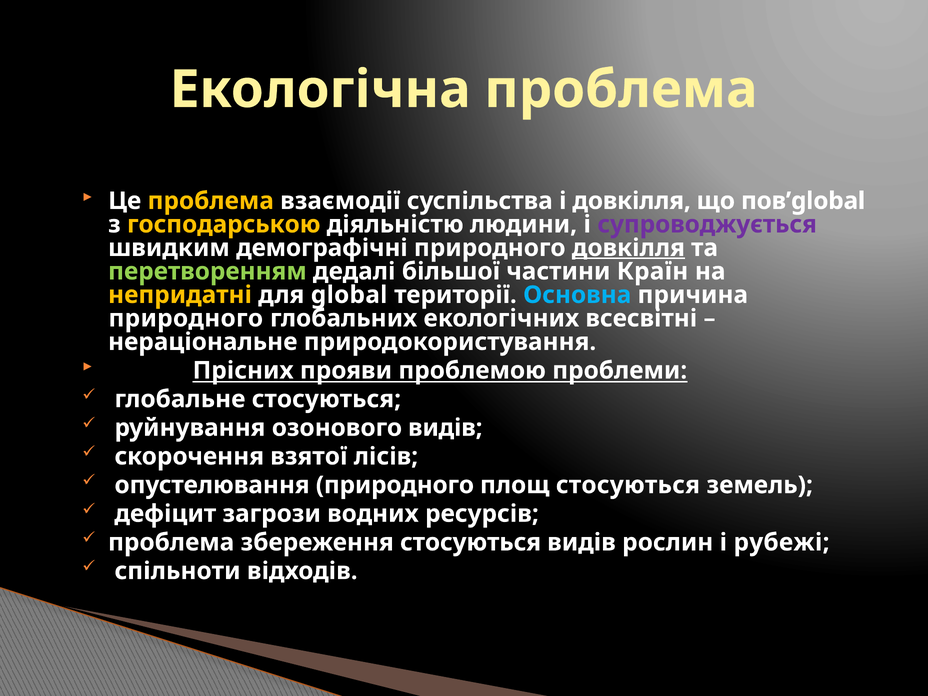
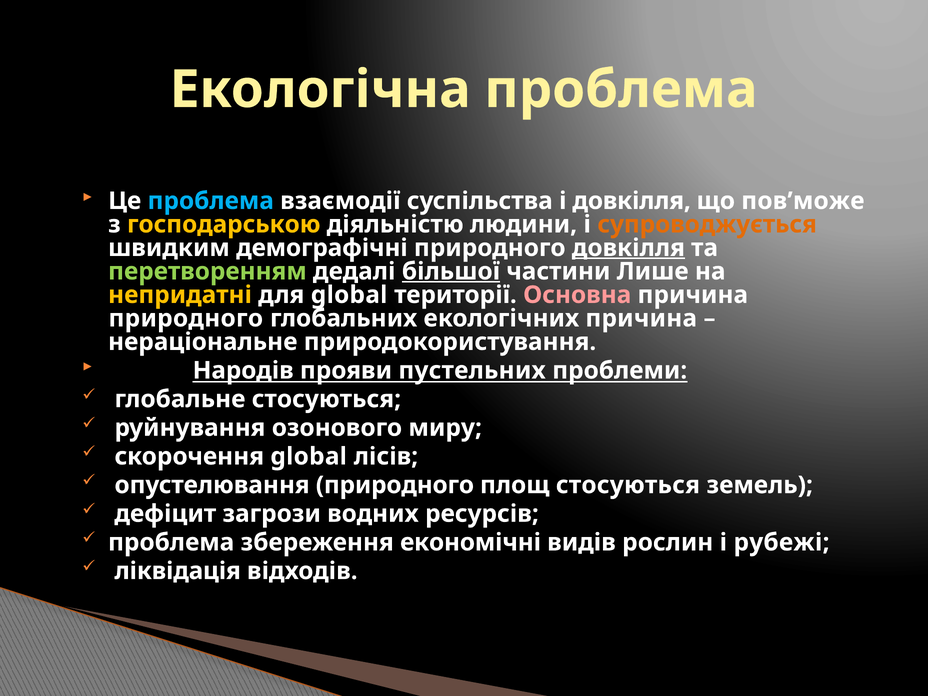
проблема at (211, 201) colour: yellow -> light blue
пов’global: пов’global -> пов’може
супроводжується colour: purple -> orange
більшої underline: none -> present
Країн: Країн -> Лише
Основна colour: light blue -> pink
екологічних всесвітні: всесвітні -> причина
Прісних: Прісних -> Народів
проблемою: проблемою -> пустельних
озонового видів: видів -> миру
скорочення взятої: взятої -> global
збереження стосуються: стосуються -> економічні
спільноти: спільноти -> ліквідація
